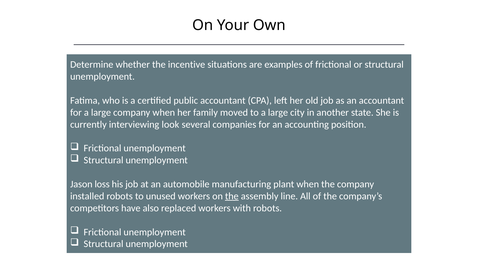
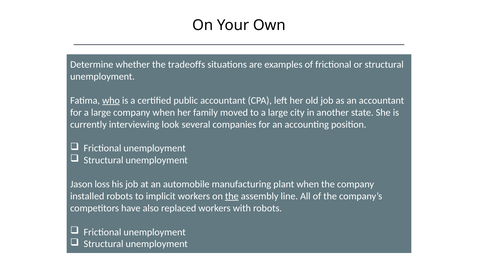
incentive: incentive -> tradeoffs
who underline: none -> present
unused: unused -> implicit
